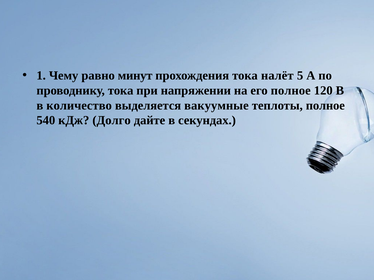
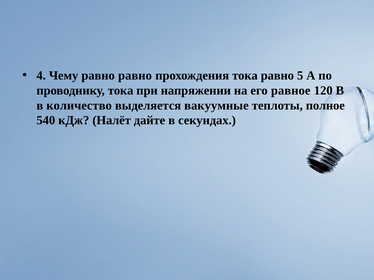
1: 1 -> 4
равно минут: минут -> равно
тока налёт: налёт -> равно
его полное: полное -> равное
Долго: Долго -> Налёт
